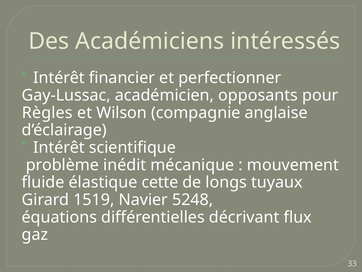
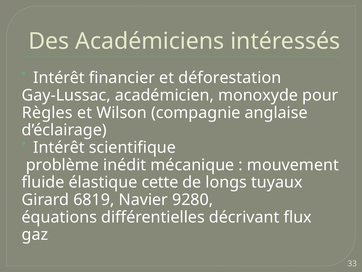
perfectionner: perfectionner -> déforestation
opposants: opposants -> monoxyde
1519: 1519 -> 6819
5248: 5248 -> 9280
